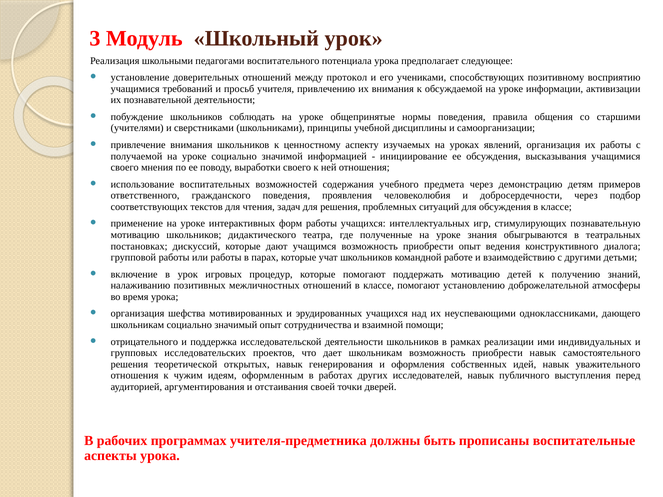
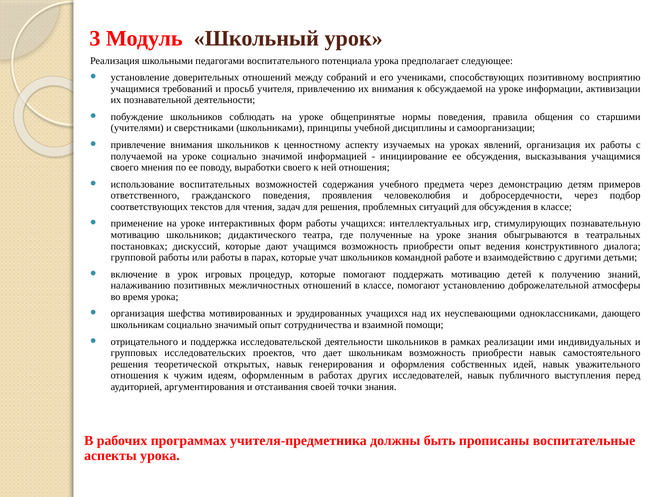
протокол: протокол -> собраний
точки дверей: дверей -> знания
